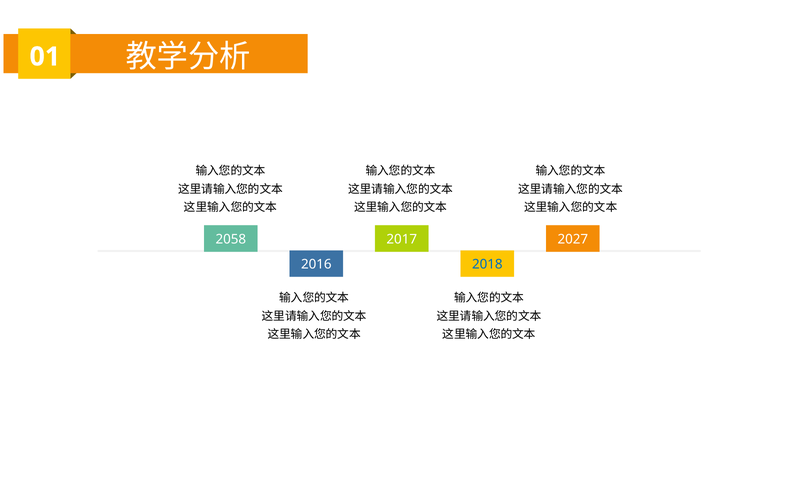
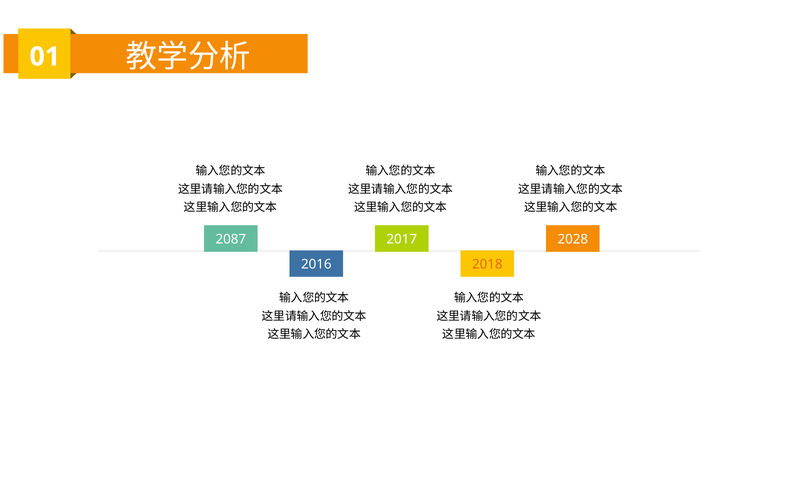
2058: 2058 -> 2087
2027: 2027 -> 2028
2018 colour: blue -> orange
